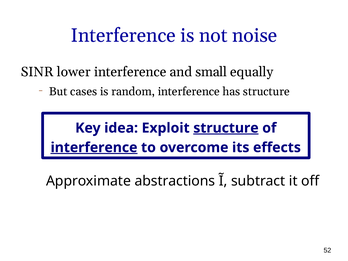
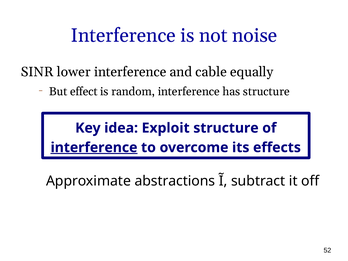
small: small -> cable
cases: cases -> effect
structure at (226, 128) underline: present -> none
